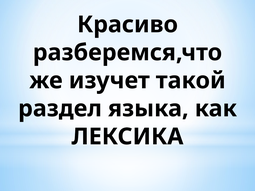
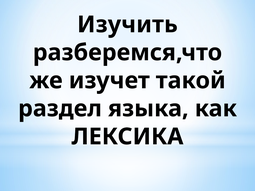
Красиво: Красиво -> Изучить
